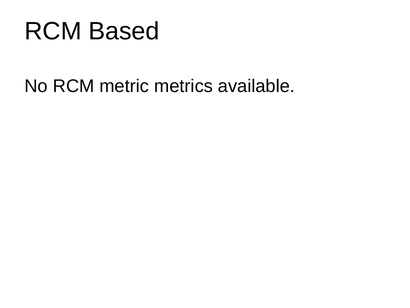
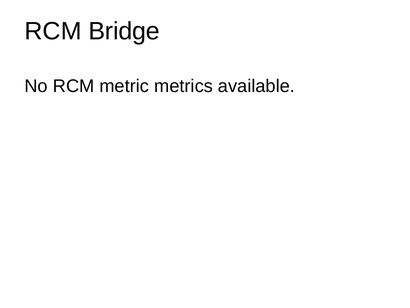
Based: Based -> Bridge
